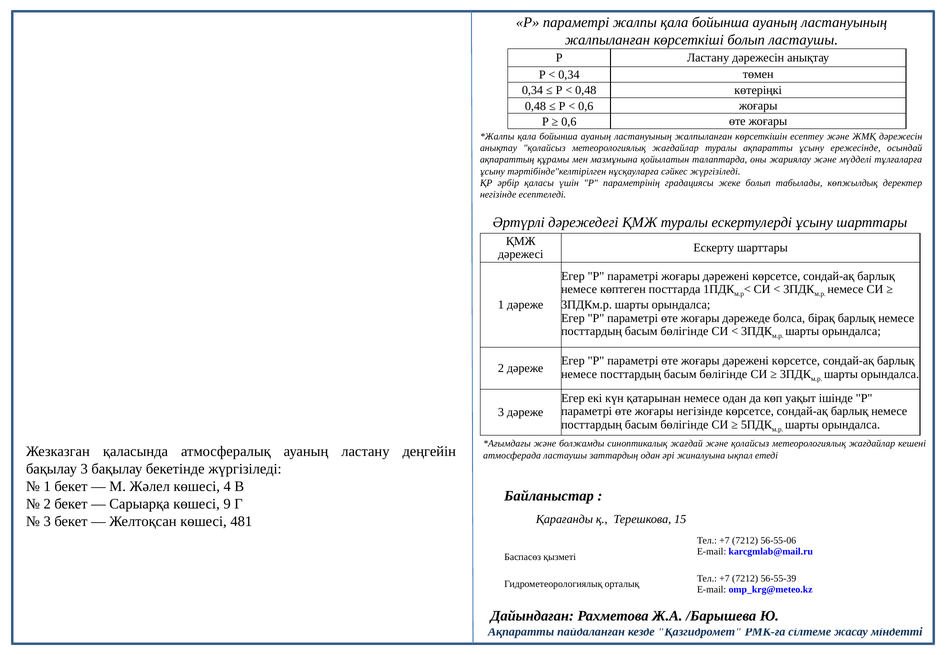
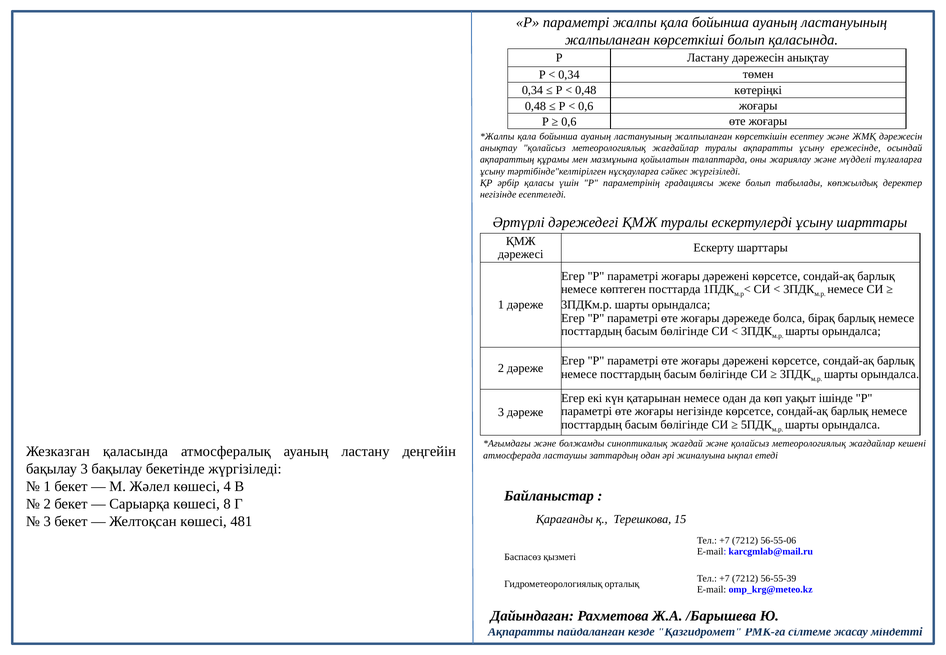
болып ластаушы: ластаушы -> қаласында
9: 9 -> 8
